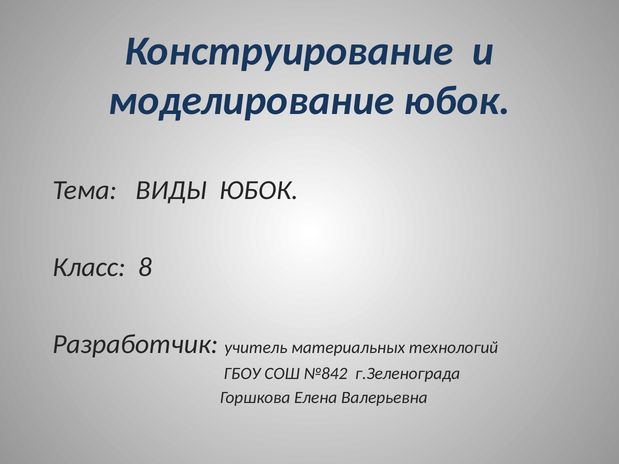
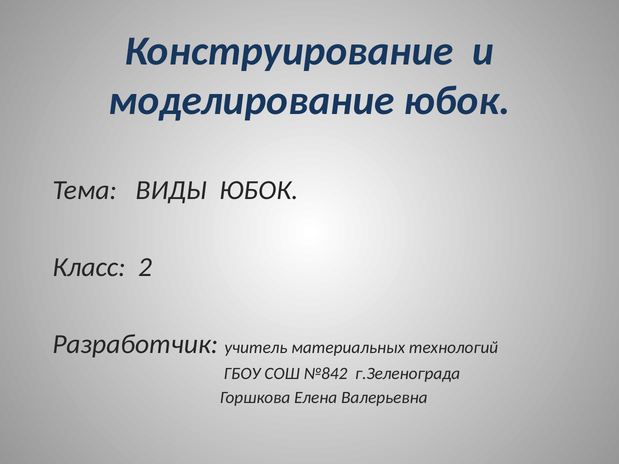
8: 8 -> 2
